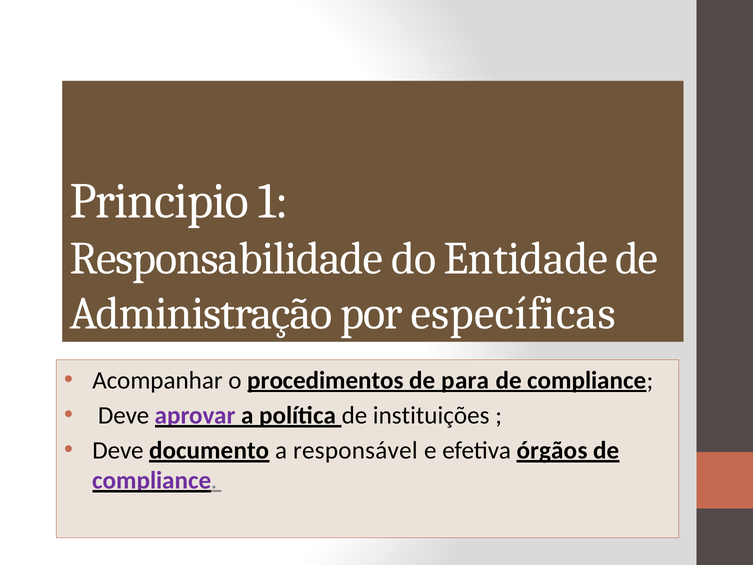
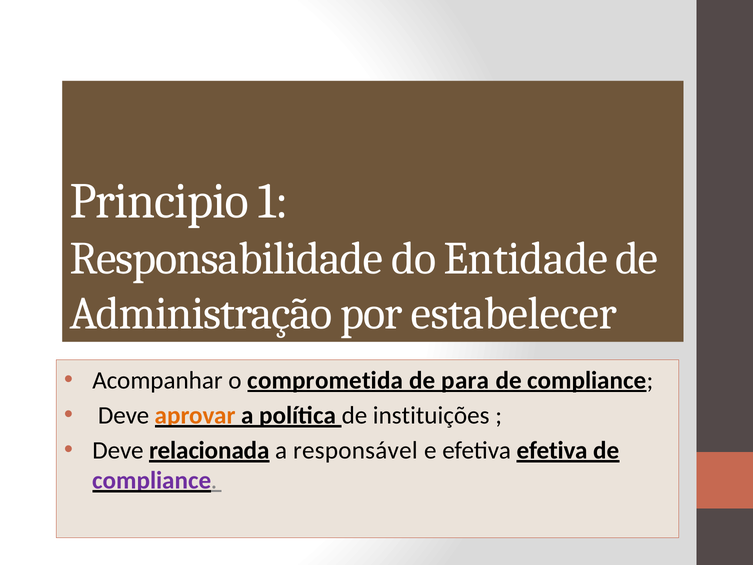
específicas: específicas -> estabelecer
procedimentos: procedimentos -> comprometida
aprovar colour: purple -> orange
documento: documento -> relacionada
efetiva órgãos: órgãos -> efetiva
